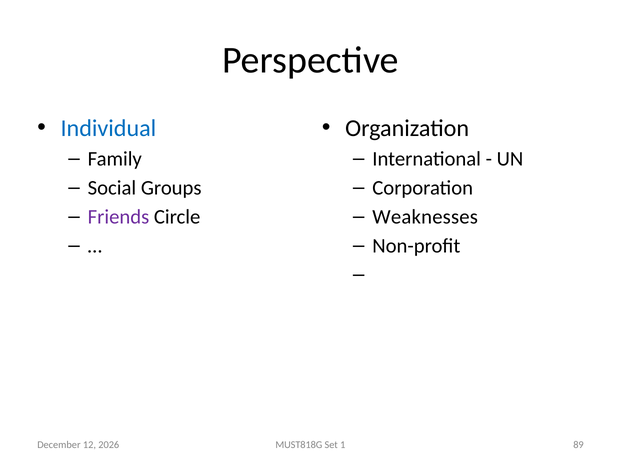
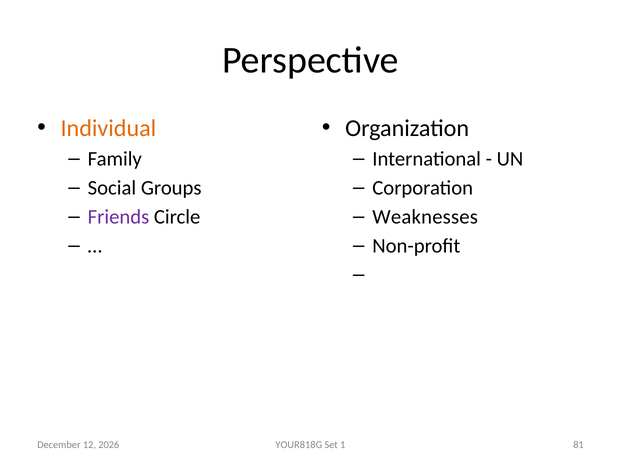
Individual colour: blue -> orange
MUST818G: MUST818G -> YOUR818G
89: 89 -> 81
